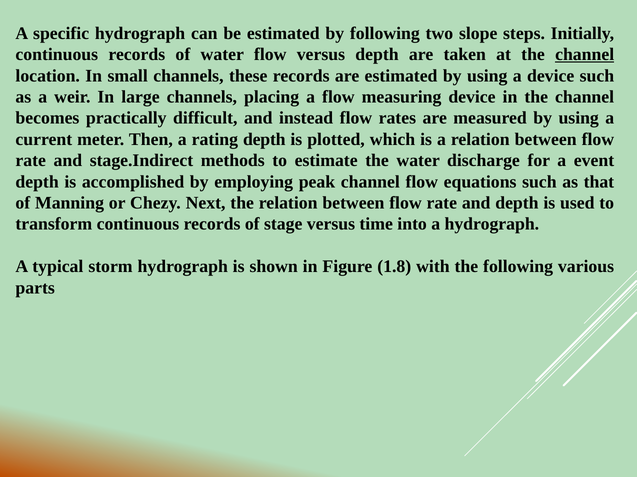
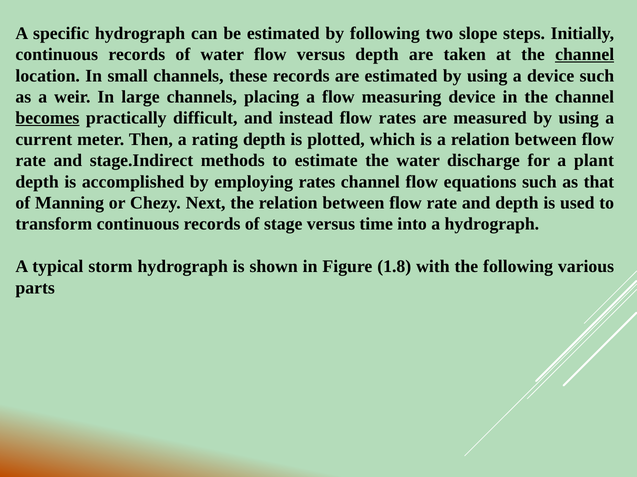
becomes underline: none -> present
event: event -> plant
employing peak: peak -> rates
